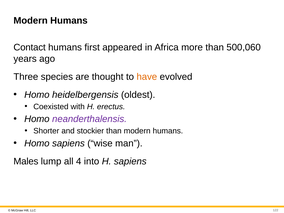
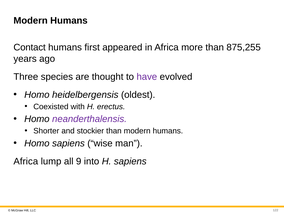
500,060: 500,060 -> 875,255
have colour: orange -> purple
Males at (26, 161): Males -> Africa
4: 4 -> 9
